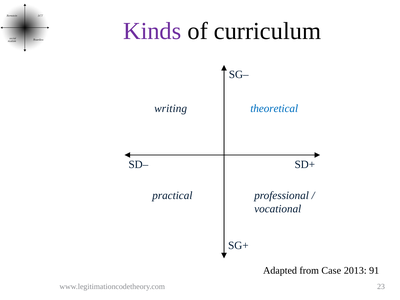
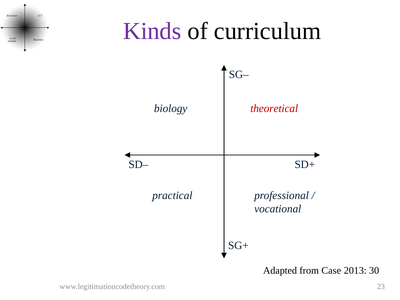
writing: writing -> biology
theoretical colour: blue -> red
91: 91 -> 30
